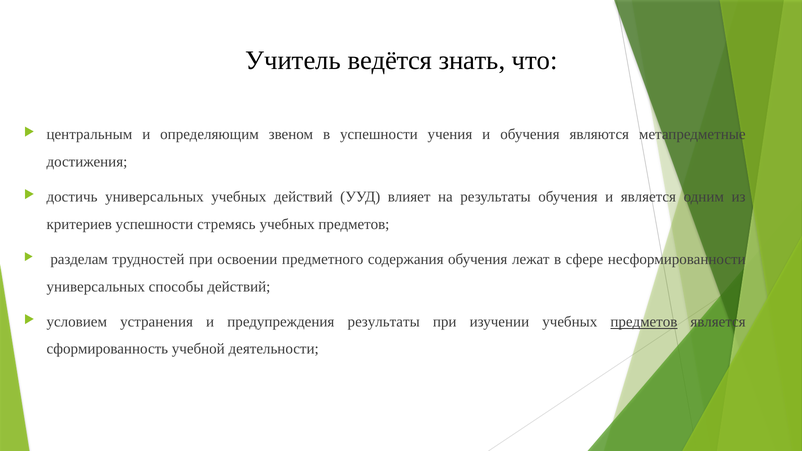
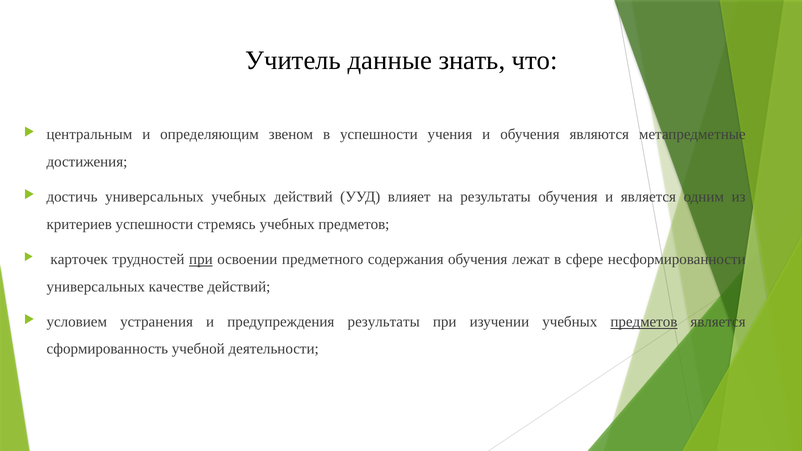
ведётся: ведётся -> данные
разделам: разделам -> карточек
при at (201, 260) underline: none -> present
способы: способы -> качестве
